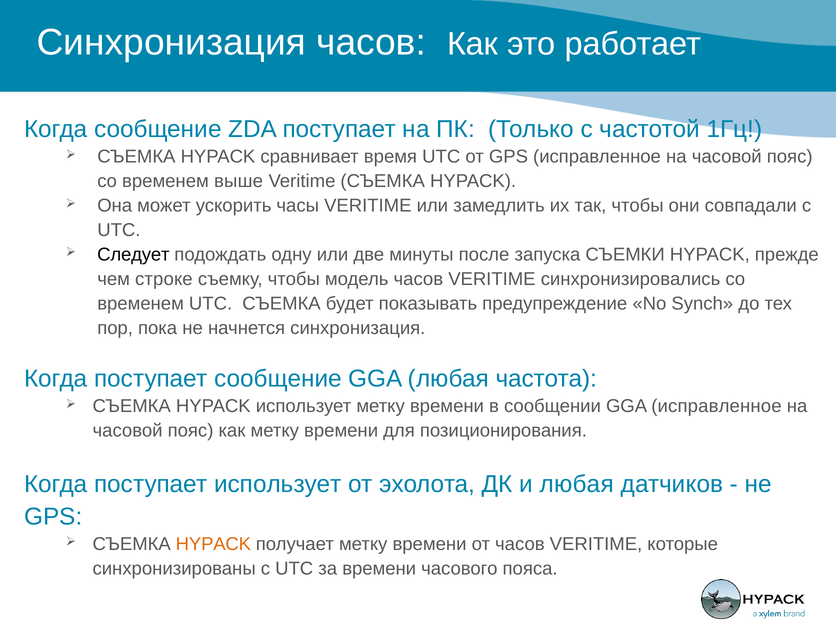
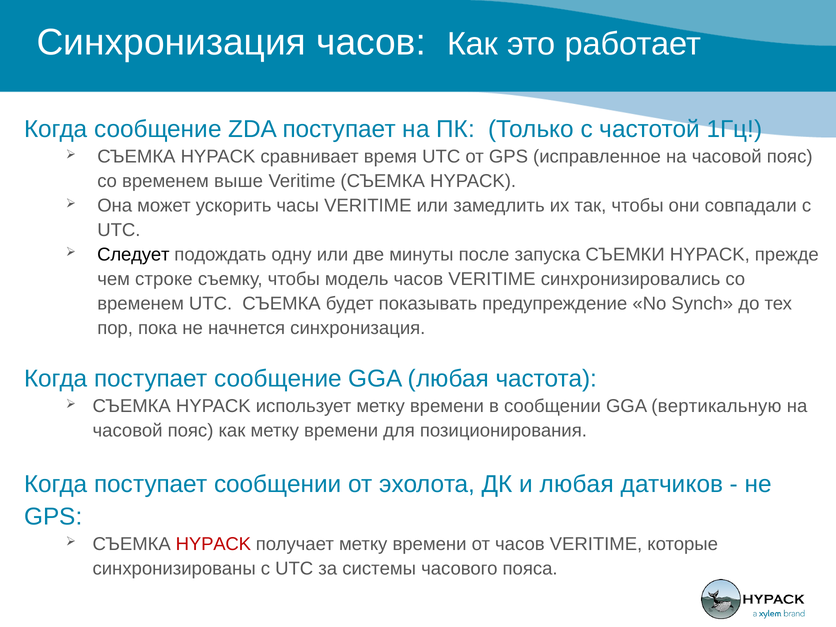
GGA исправленное: исправленное -> вертикальную
поступает использует: использует -> сообщении
HYPACK at (213, 544) colour: orange -> red
за времени: времени -> системы
